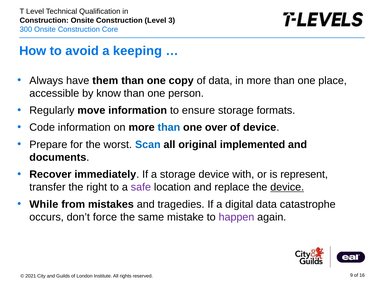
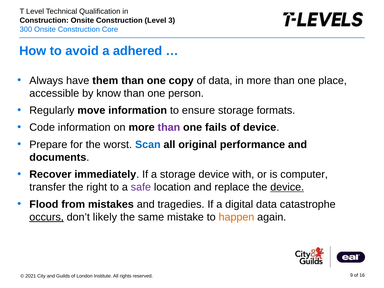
keeping: keeping -> adhered
than at (169, 127) colour: blue -> purple
over: over -> fails
implemented: implemented -> performance
represent: represent -> computer
While: While -> Flood
occurs underline: none -> present
force: force -> likely
happen colour: purple -> orange
